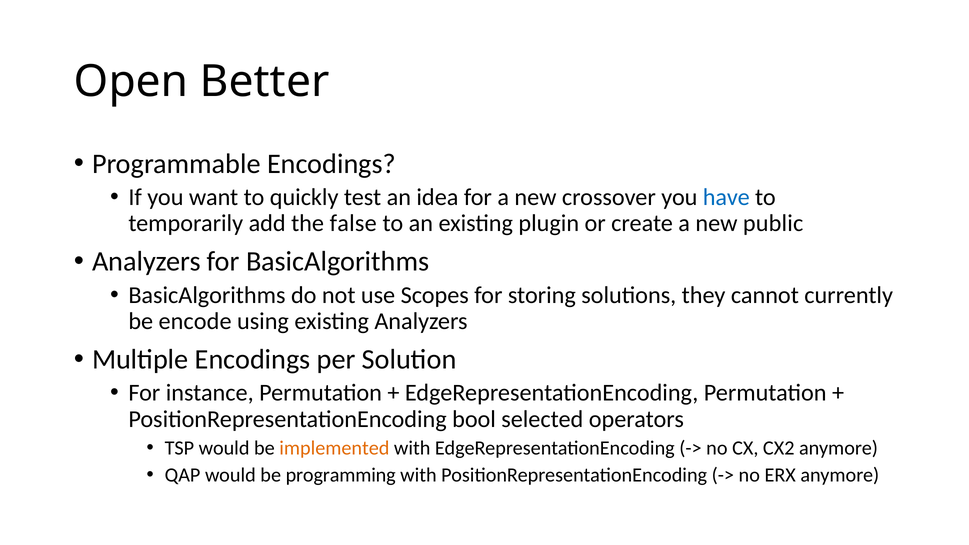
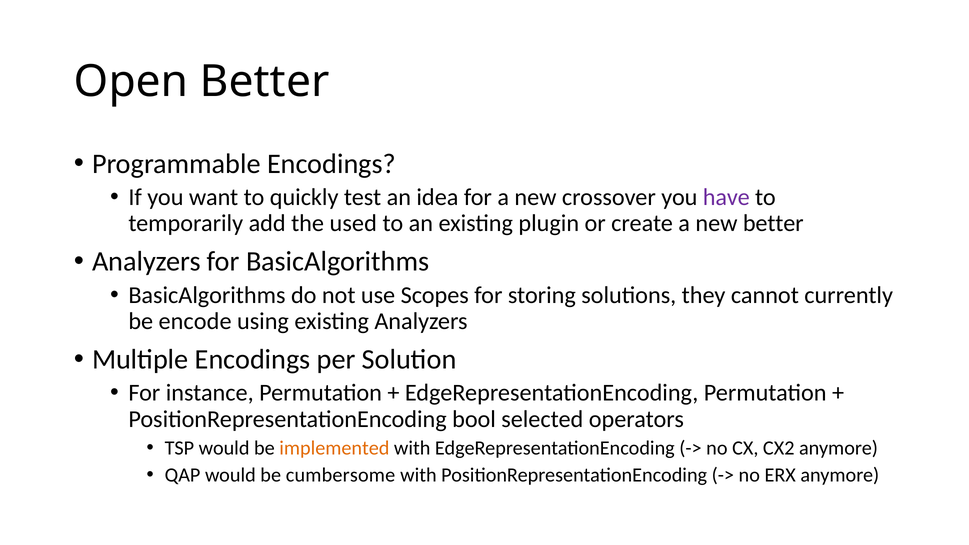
have colour: blue -> purple
false: false -> used
new public: public -> better
programming: programming -> cumbersome
